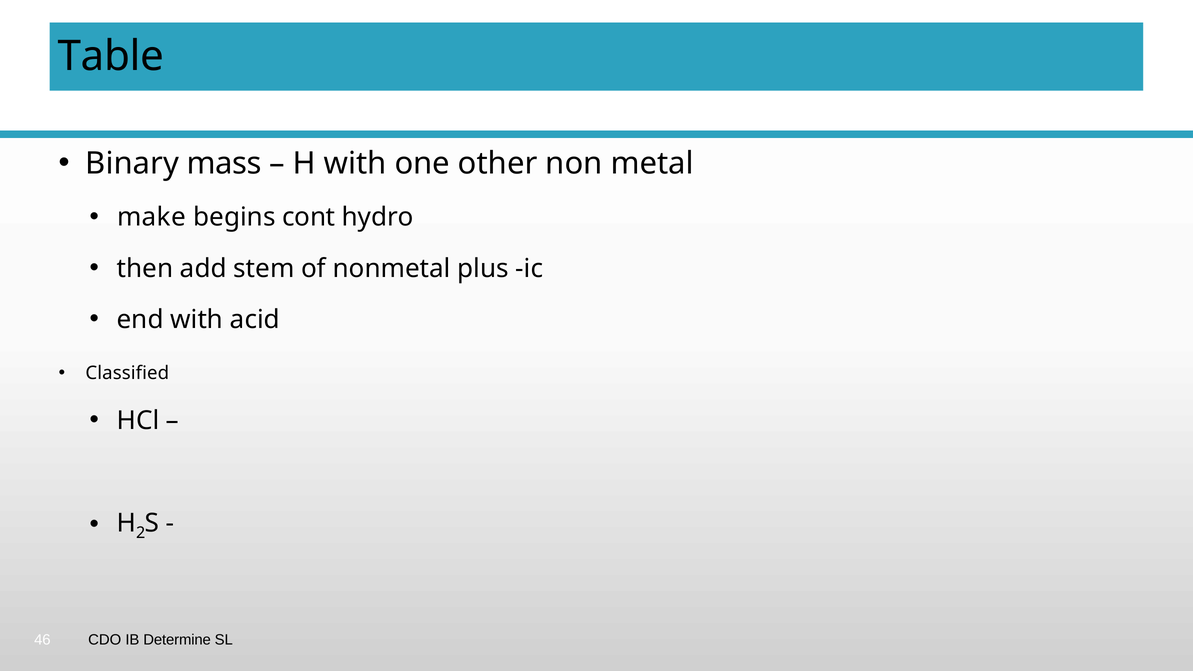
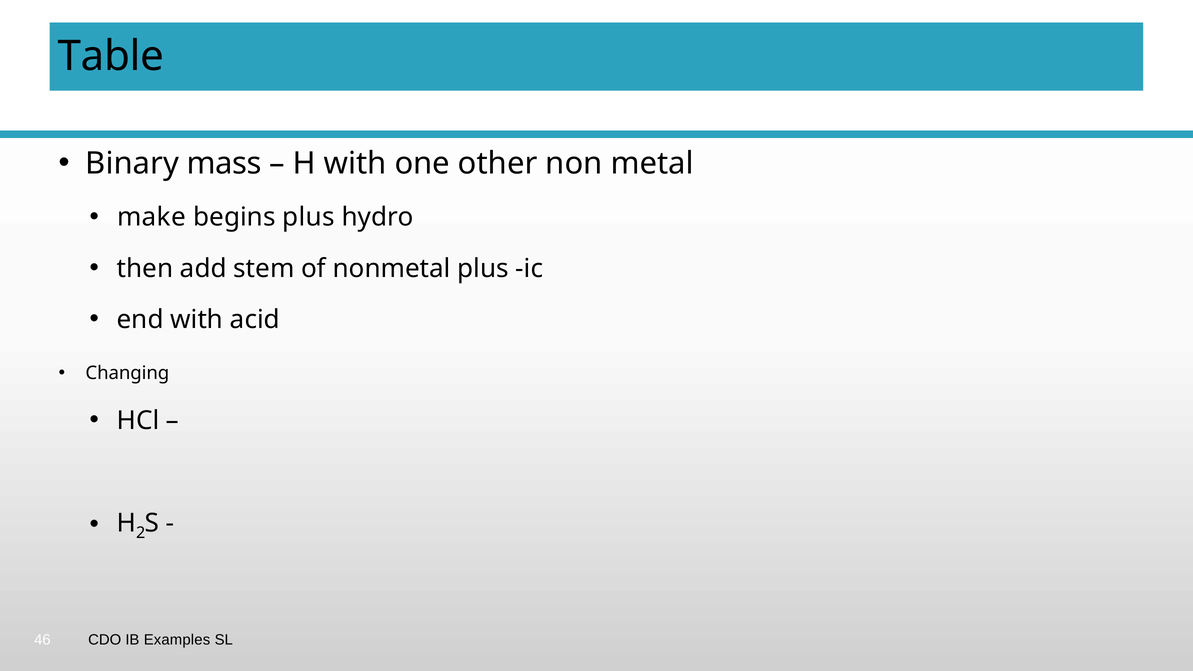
begins cont: cont -> plus
Classified: Classified -> Changing
Determine: Determine -> Examples
